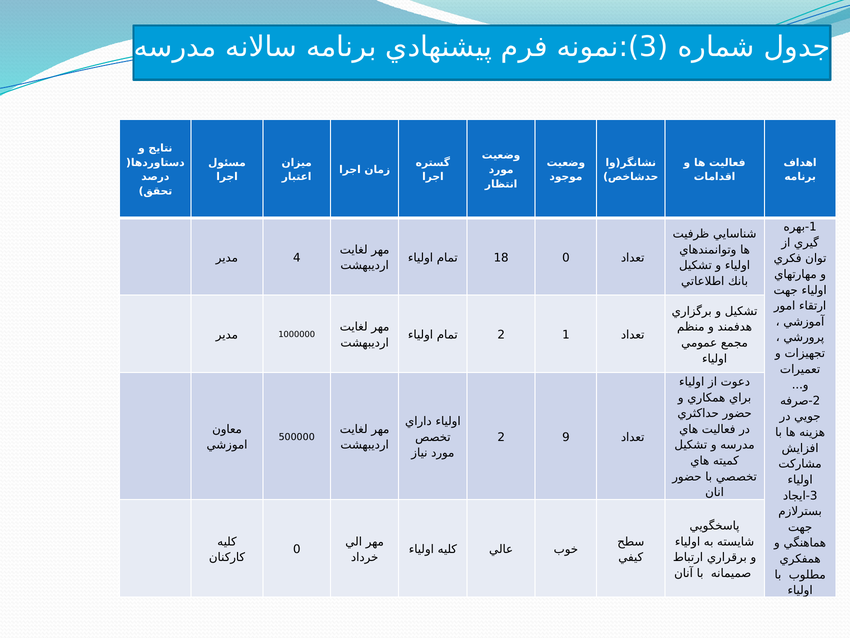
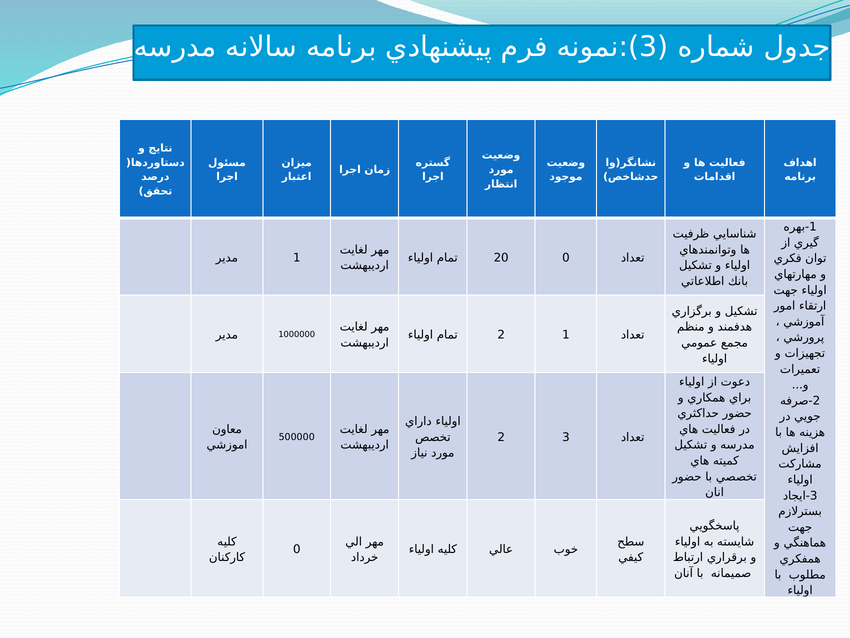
4 at (297, 257): 4 -> 1
18: 18 -> 20
2 9: 9 -> 3
